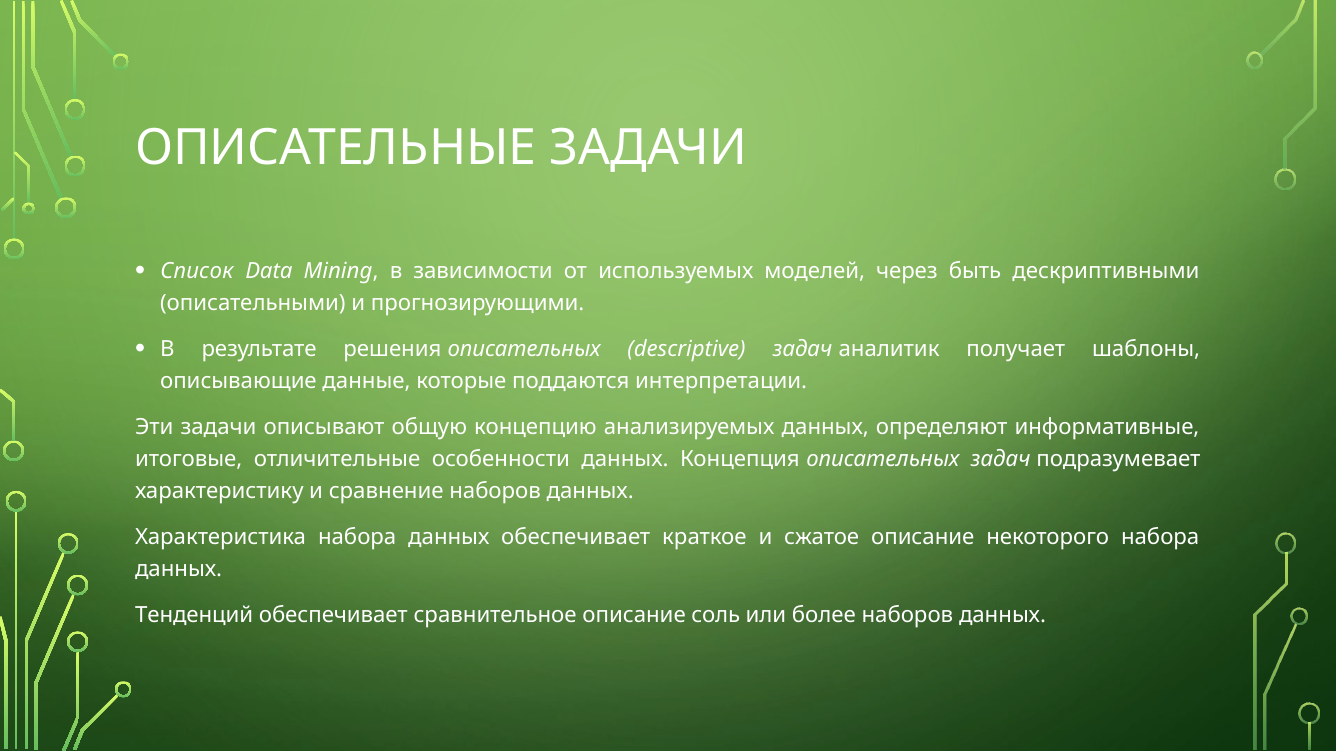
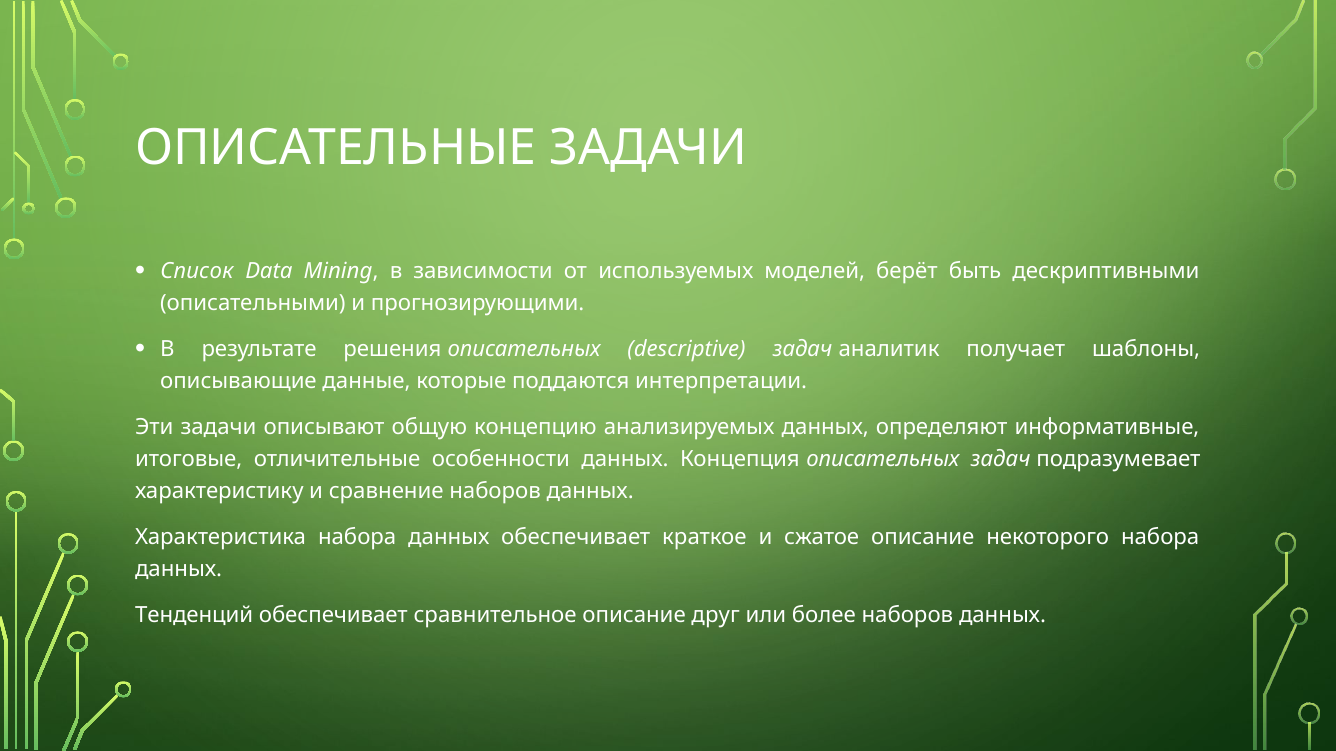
через: через -> берёт
соль: соль -> друг
